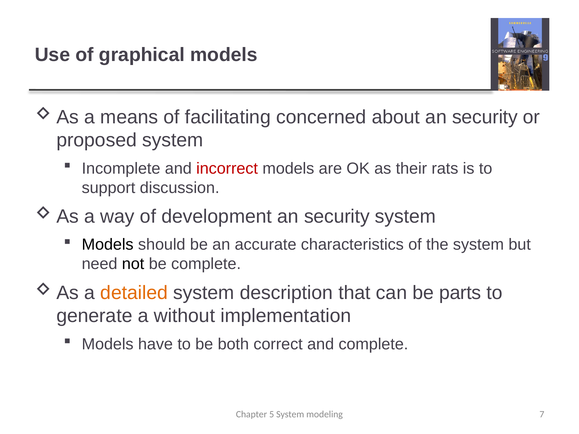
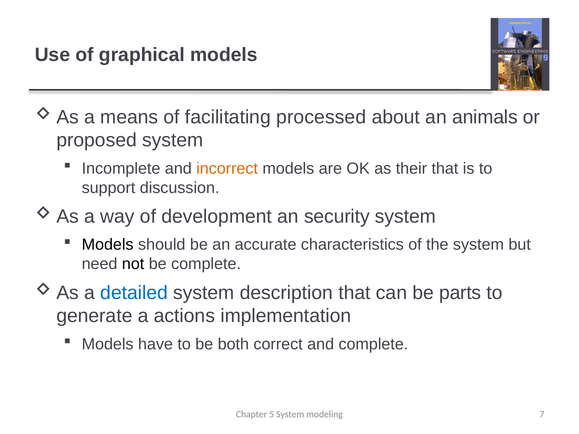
concerned: concerned -> processed
about an security: security -> animals
incorrect colour: red -> orange
their rats: rats -> that
detailed colour: orange -> blue
without: without -> actions
